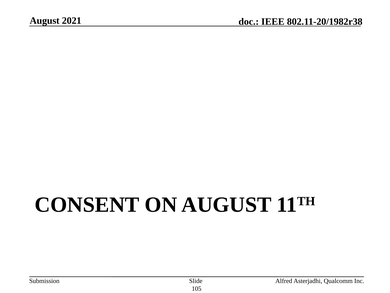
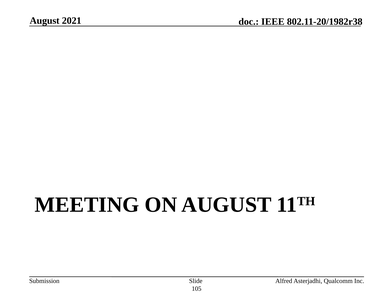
CONSENT: CONSENT -> MEETING
